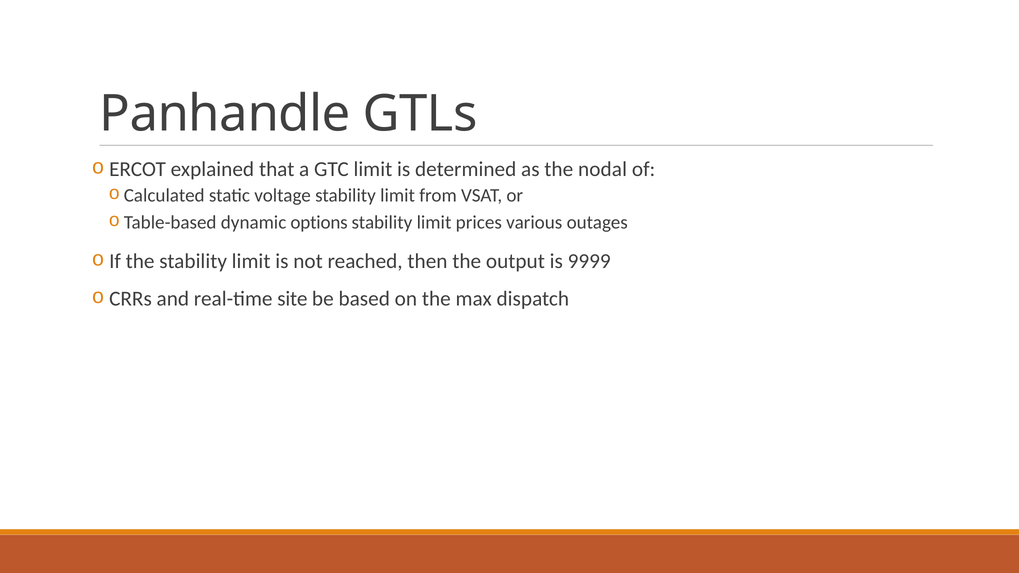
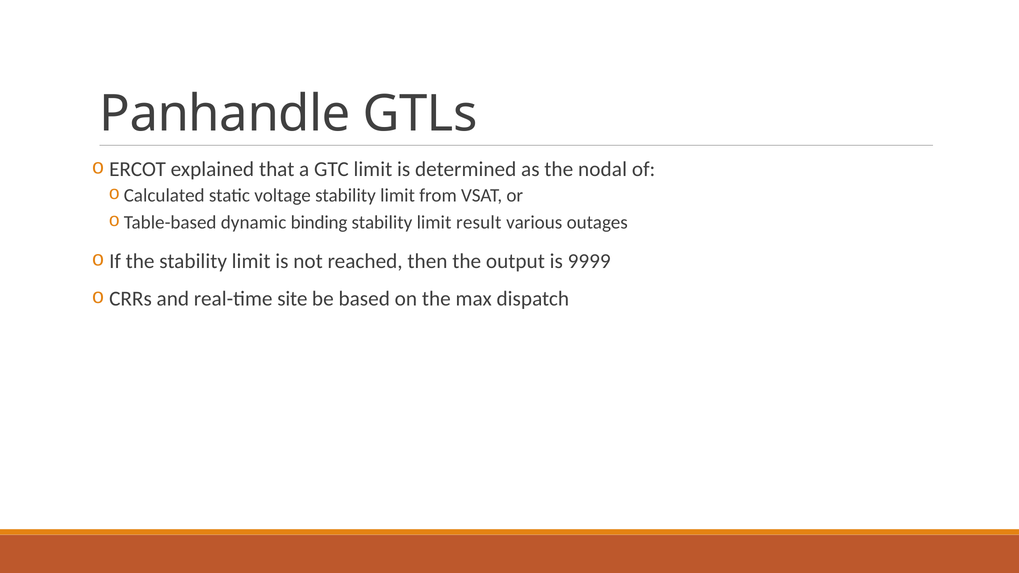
options: options -> binding
prices: prices -> result
